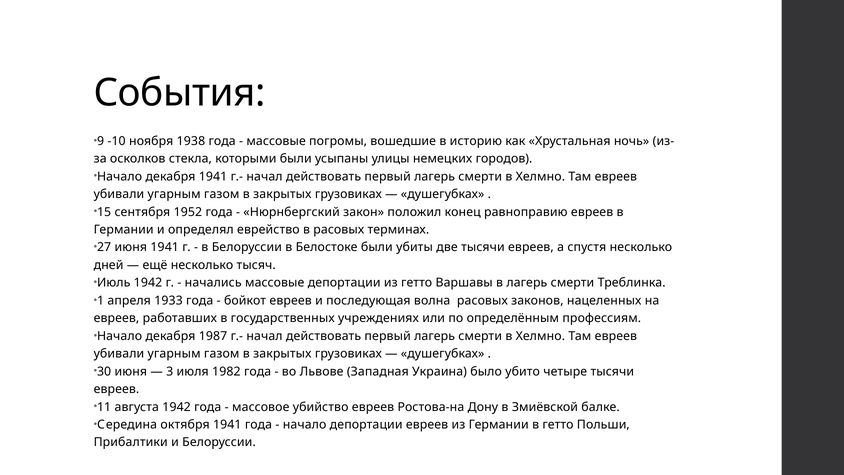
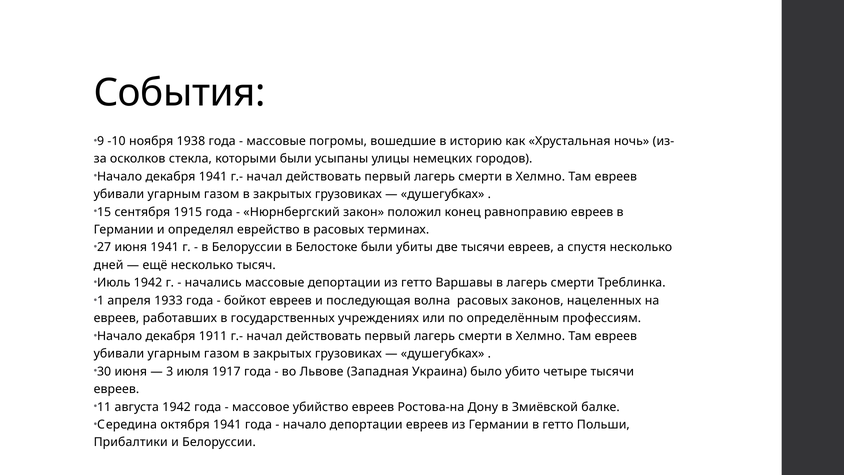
1952: 1952 -> 1915
1987: 1987 -> 1911
1982: 1982 -> 1917
